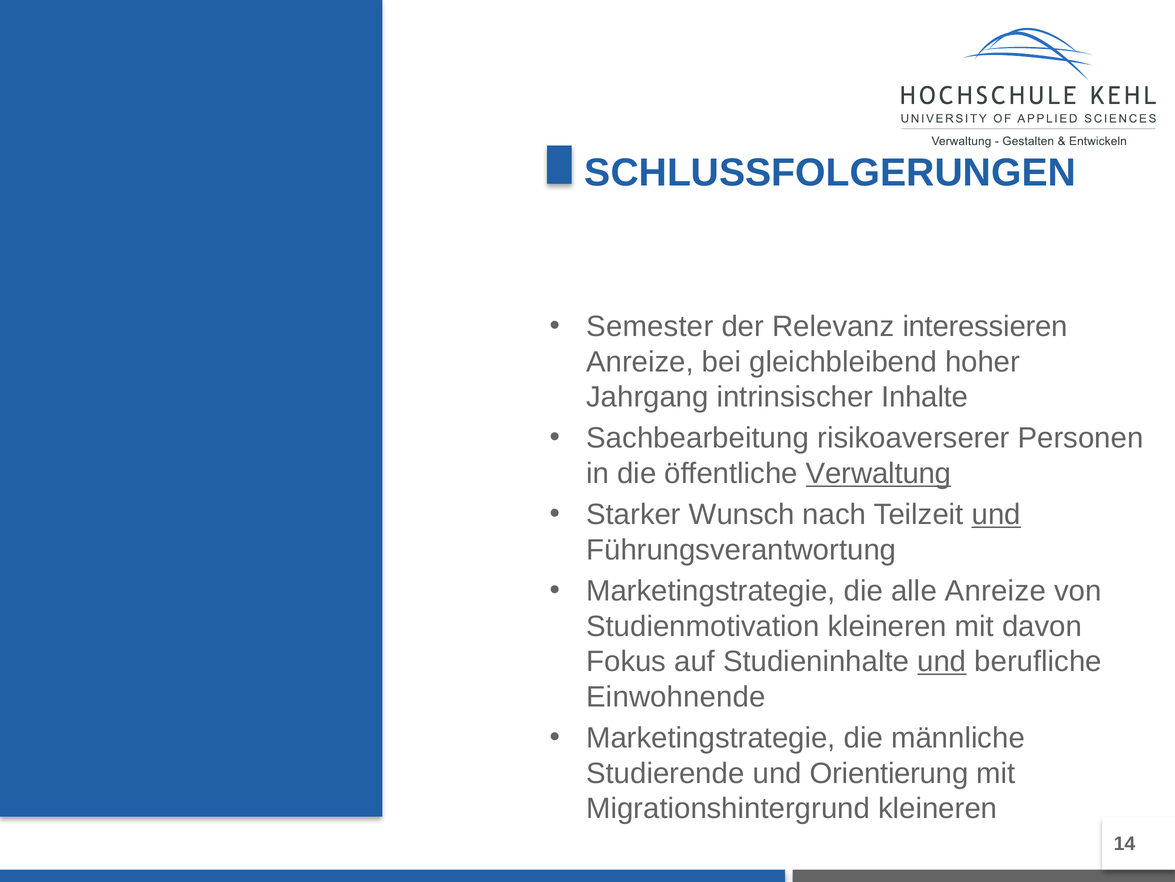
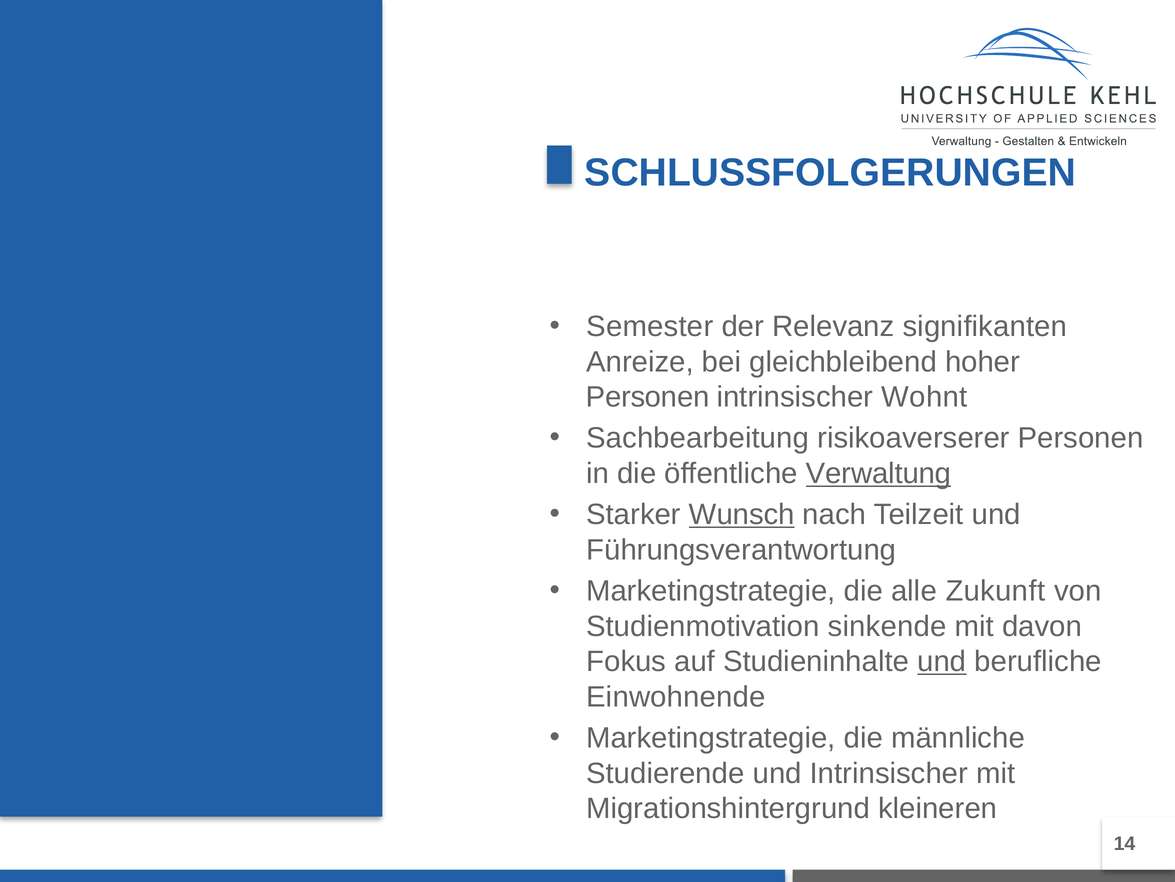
interessieren: interessieren -> signifikanten
Jahrgang at (647, 397): Jahrgang -> Personen
Inhalte: Inhalte -> Wohnt
Wunsch underline: none -> present
und at (996, 514) underline: present -> none
alle Anreize: Anreize -> Zukunft
Studienmotivation kleineren: kleineren -> sinkende
und Orientierung: Orientierung -> Intrinsischer
